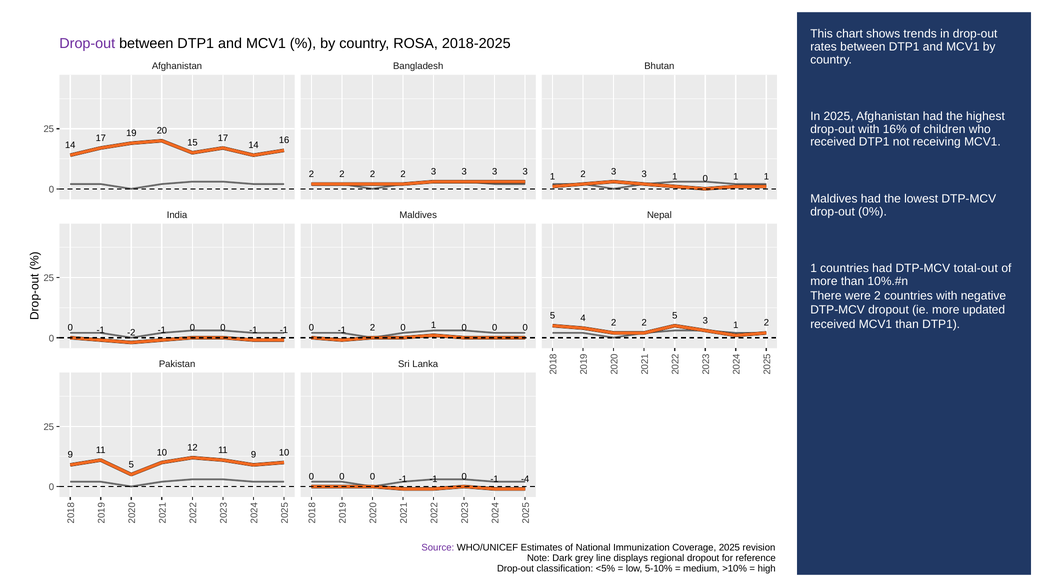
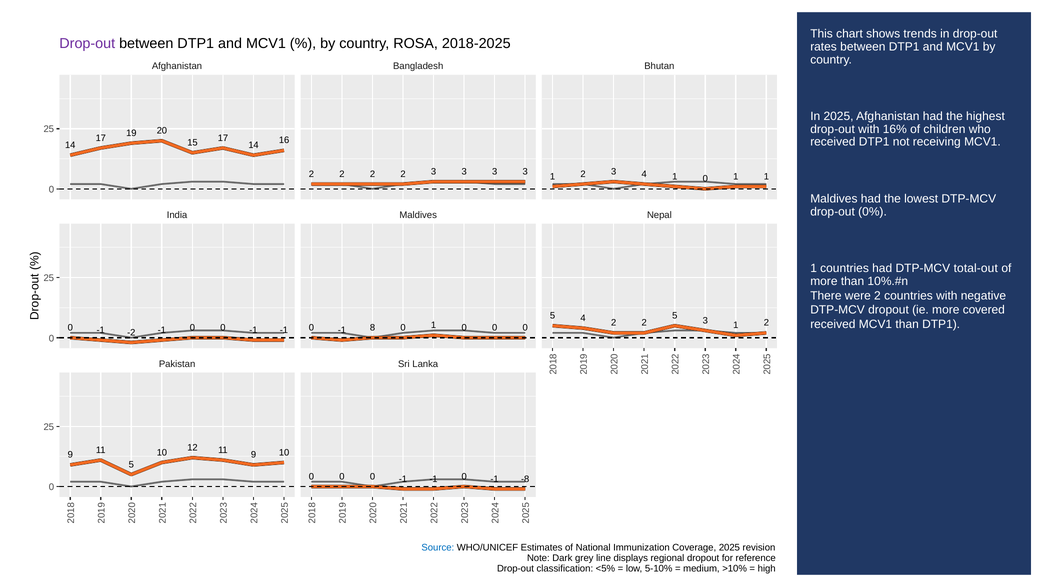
1 2 3 3: 3 -> 4
updated: updated -> covered
-1 2: 2 -> 8
-4: -4 -> -8
Source colour: purple -> blue
